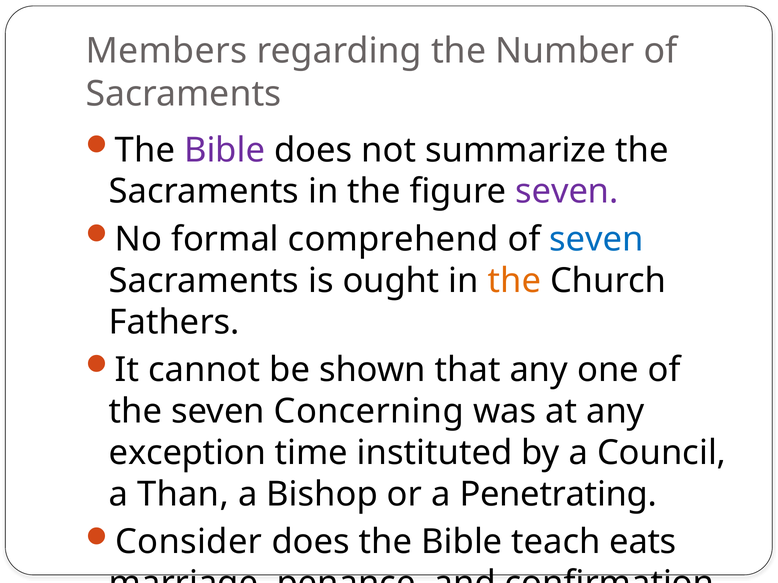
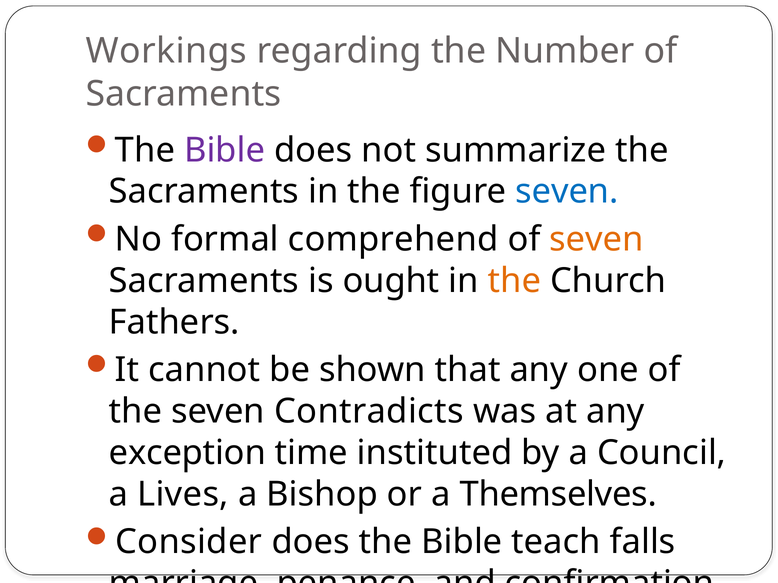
Members: Members -> Workings
seven at (567, 192) colour: purple -> blue
seven at (596, 239) colour: blue -> orange
Concerning: Concerning -> Contradicts
Than: Than -> Lives
Penetrating: Penetrating -> Themselves
eats: eats -> falls
